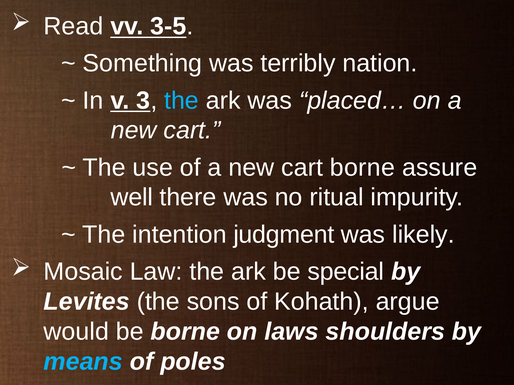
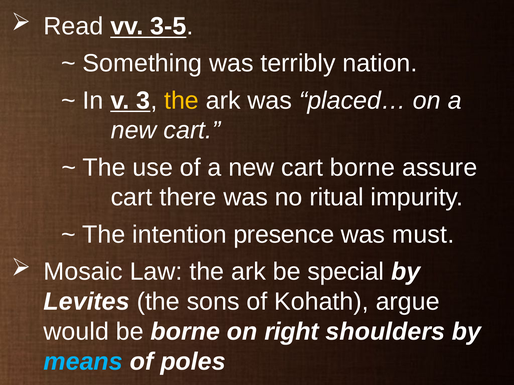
the at (182, 101) colour: light blue -> yellow
well at (132, 198): well -> cart
judgment: judgment -> presence
likely: likely -> must
laws: laws -> right
